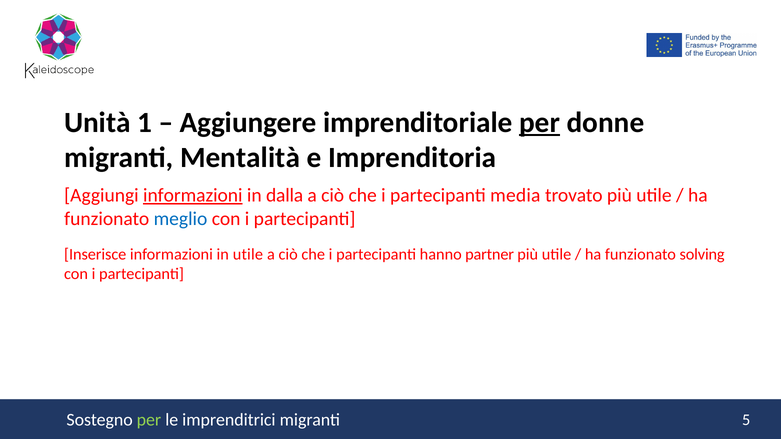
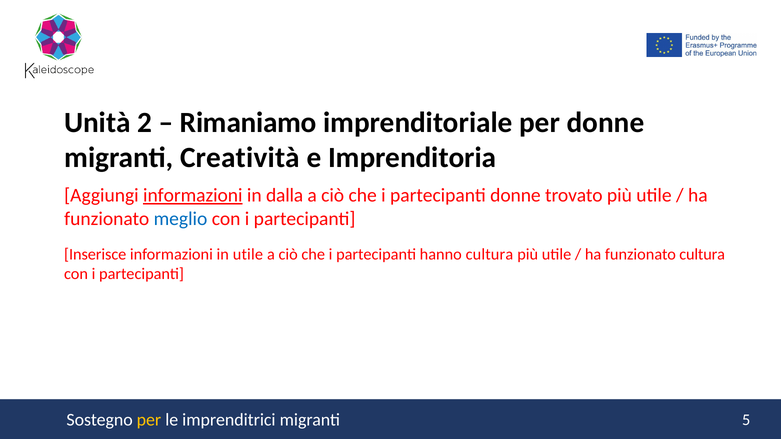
1: 1 -> 2
Aggiungere: Aggiungere -> Rimaniamo
per at (540, 123) underline: present -> none
Mentalità: Mentalità -> Creatività
partecipanti media: media -> donne
hanno partner: partner -> cultura
funzionato solving: solving -> cultura
per at (149, 420) colour: light green -> yellow
